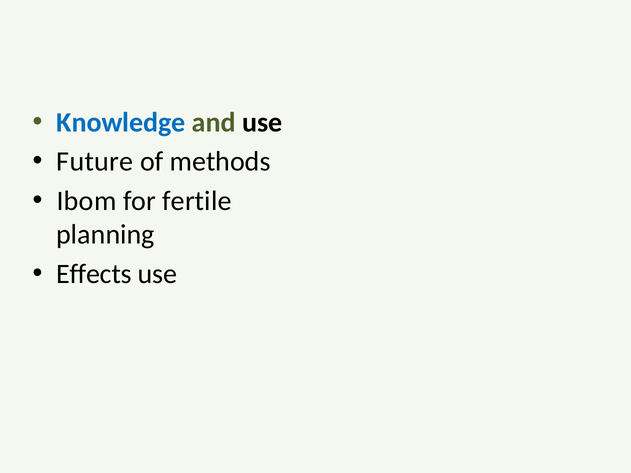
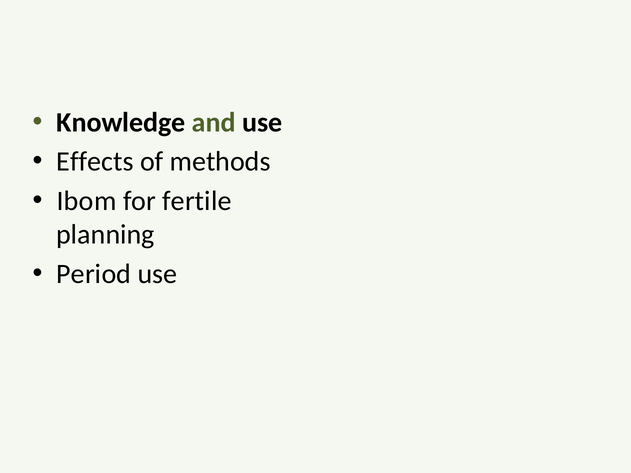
Knowledge colour: blue -> black
Future: Future -> Effects
Effects: Effects -> Period
